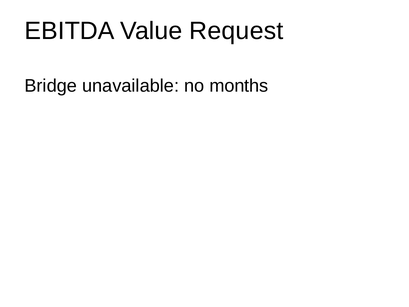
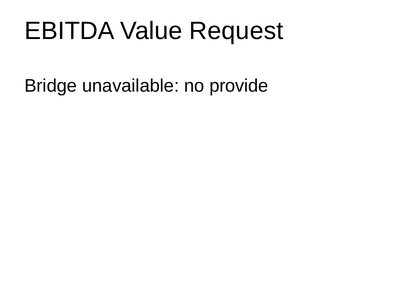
months: months -> provide
